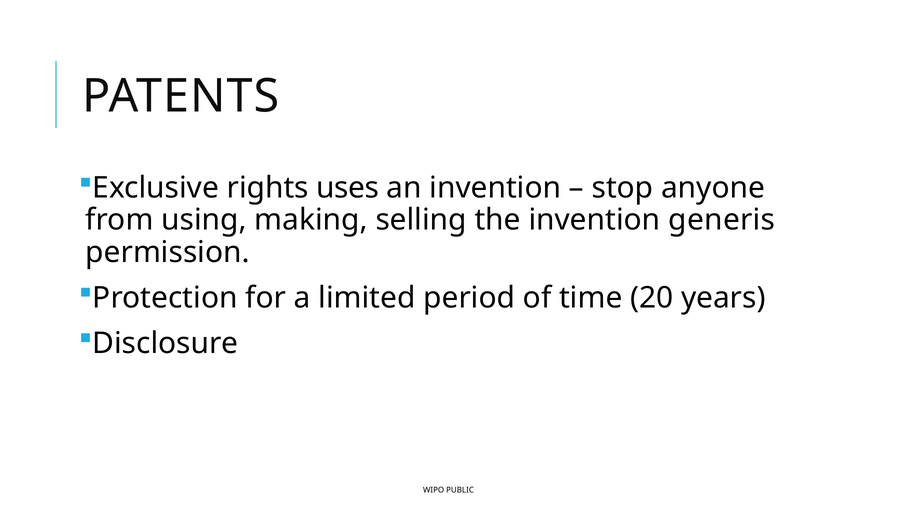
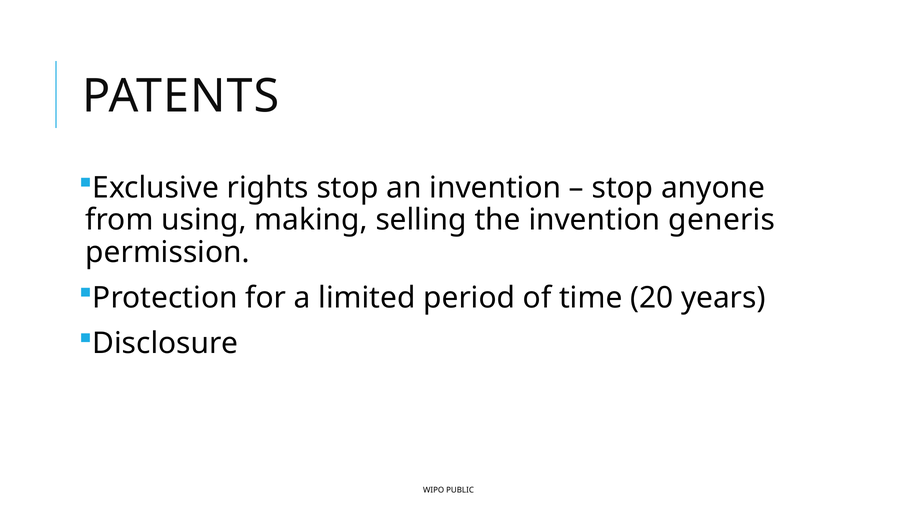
rights uses: uses -> stop
